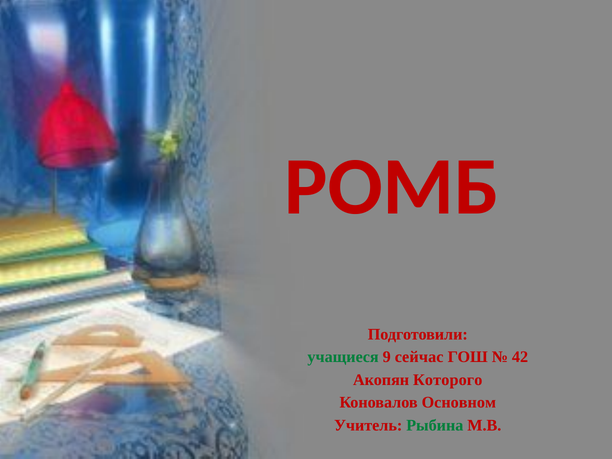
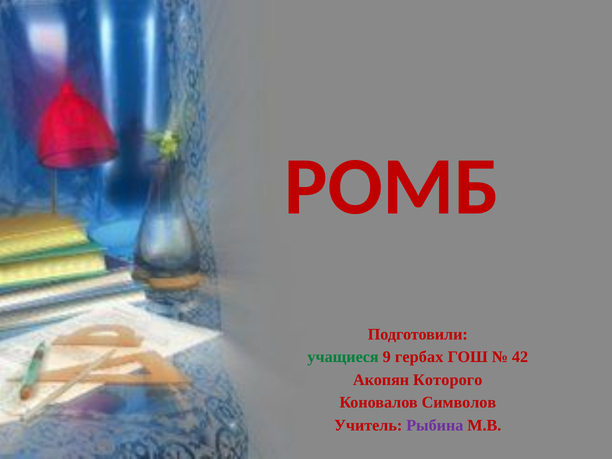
сейчас: сейчас -> гербах
Основном: Основном -> Символов
Рыбина colour: green -> purple
